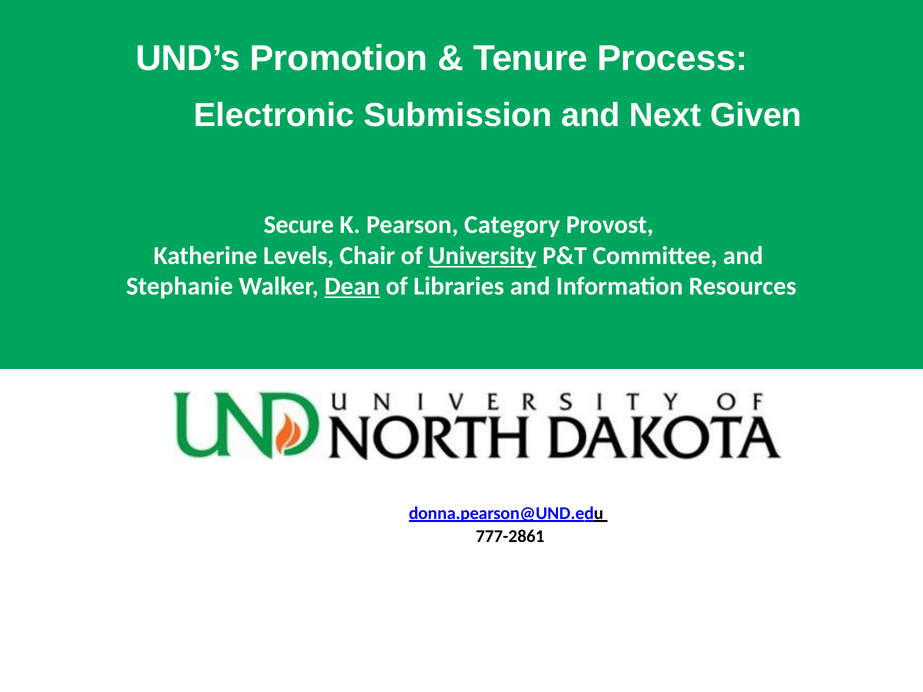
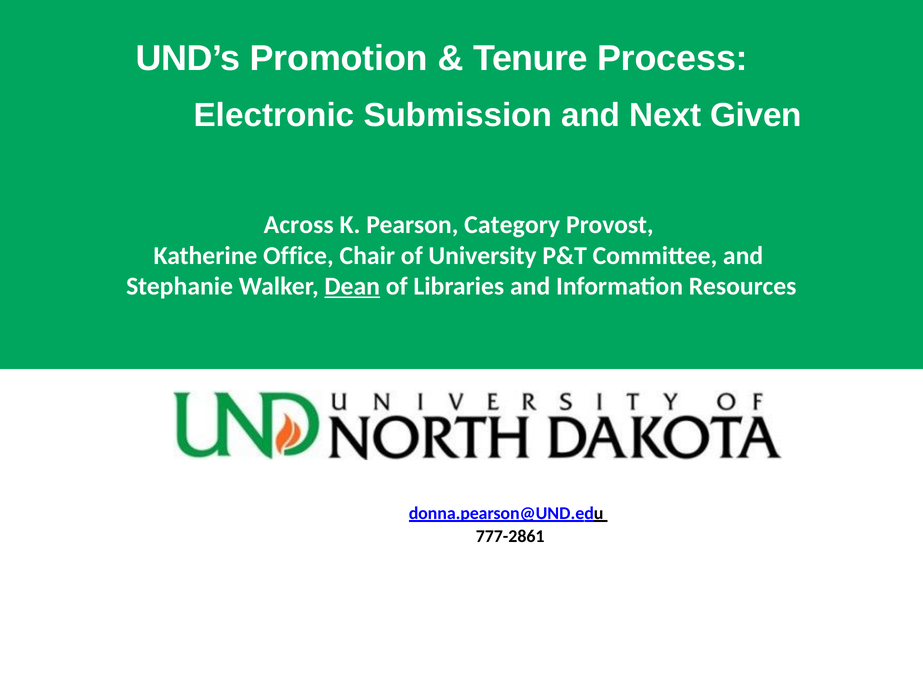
Secure: Secure -> Across
Levels: Levels -> Office
University underline: present -> none
